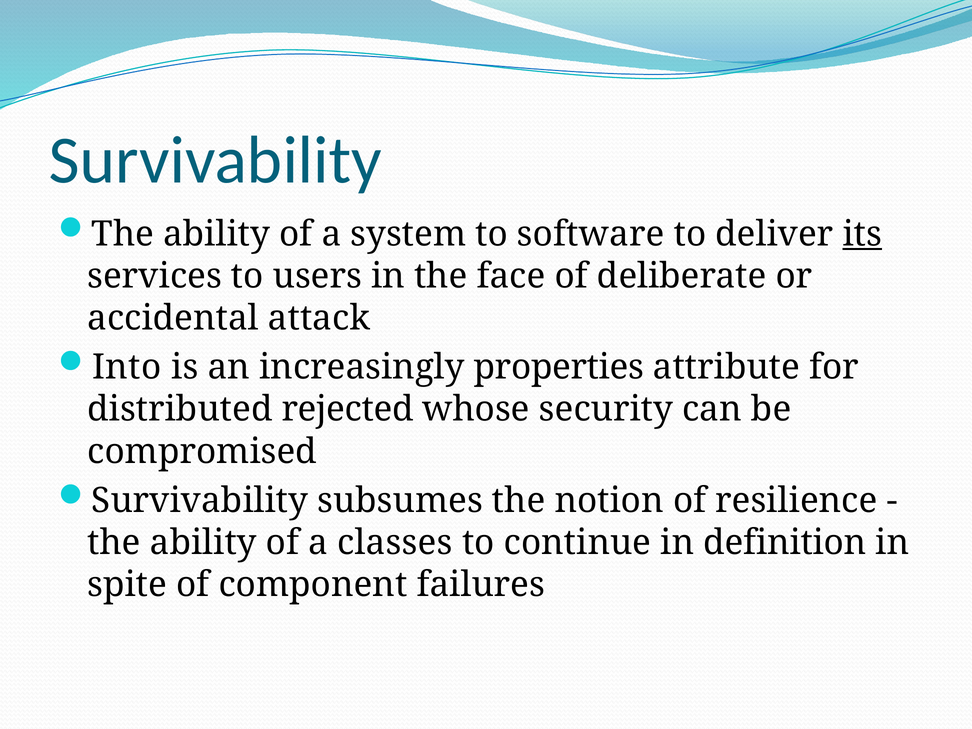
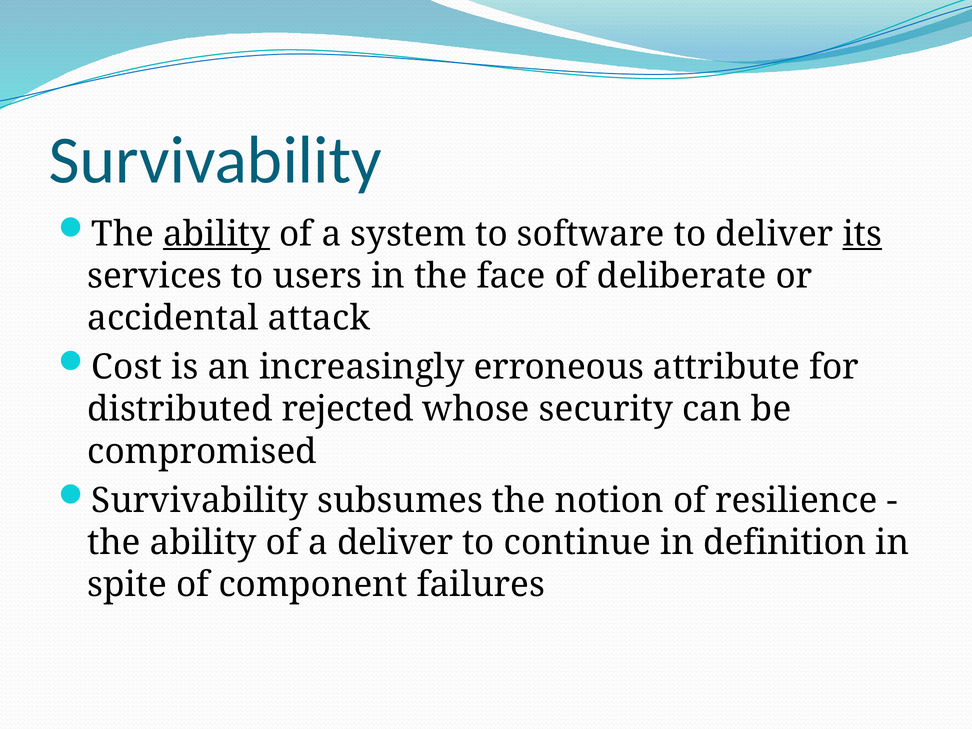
ability at (217, 234) underline: none -> present
Into: Into -> Cost
properties: properties -> erroneous
a classes: classes -> deliver
